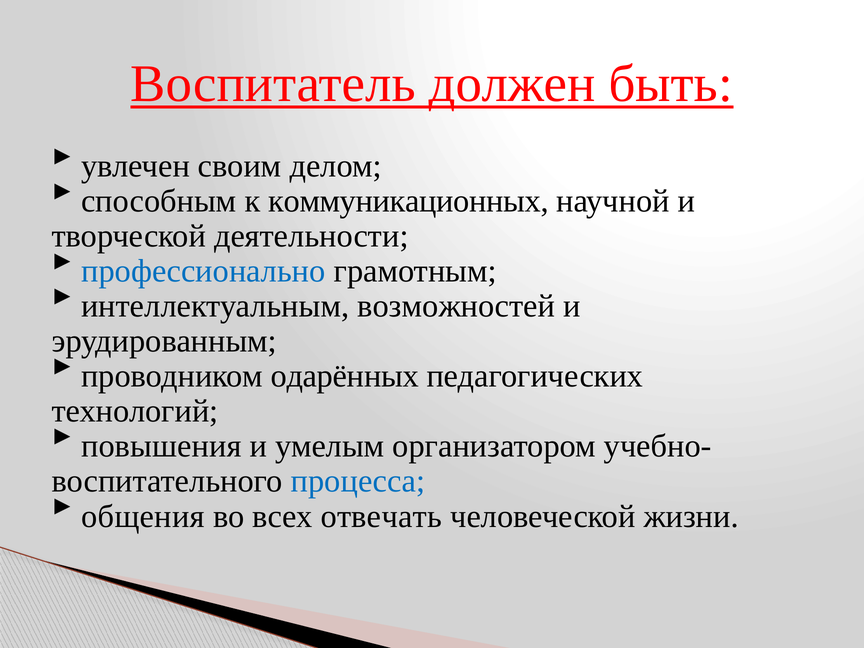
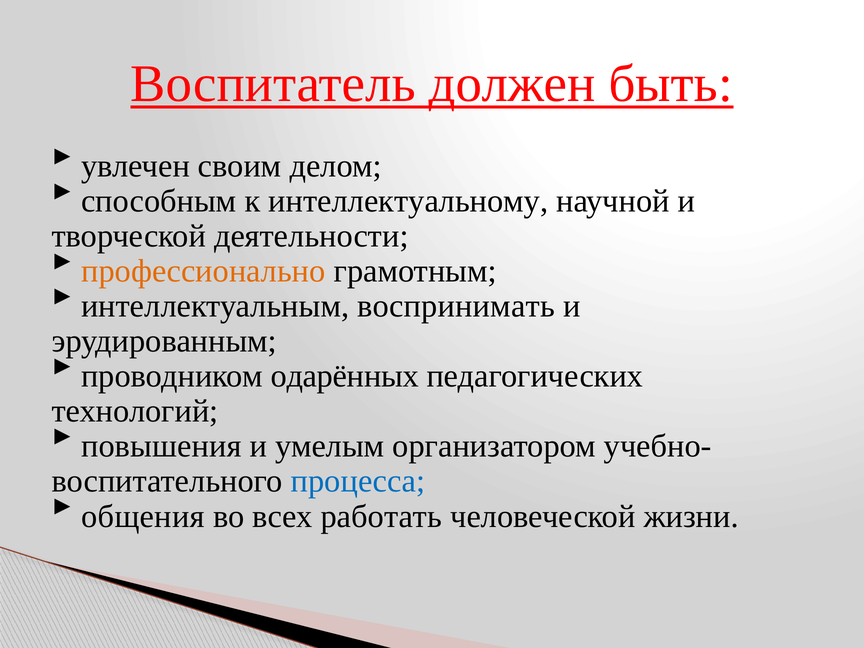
коммуникационных: коммуникационных -> интеллектуальному
профессионально colour: blue -> orange
возможностей: возможностей -> воспринимать
отвечать: отвечать -> работать
